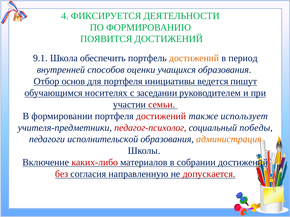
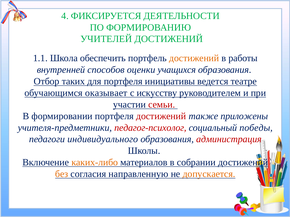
ПОЯВИТСЯ: ПОЯВИТСЯ -> УЧИТЕЛЕЙ
9.1: 9.1 -> 1.1
период: период -> работы
основ: основ -> таких
пишут: пишут -> театре
носителях: носителях -> оказывает
заседании: заседании -> искусству
использует: использует -> приложены
исполнительской: исполнительской -> индивидуального
администрация colour: orange -> red
каких-либо colour: red -> orange
без colour: red -> orange
допускается colour: red -> orange
